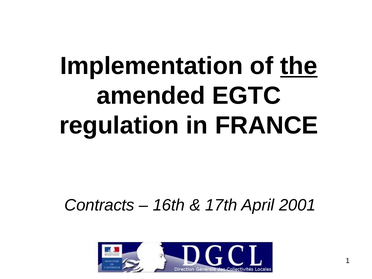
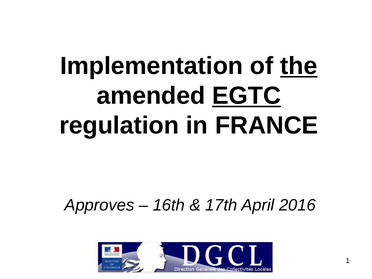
EGTC underline: none -> present
Contracts: Contracts -> Approves
2001: 2001 -> 2016
